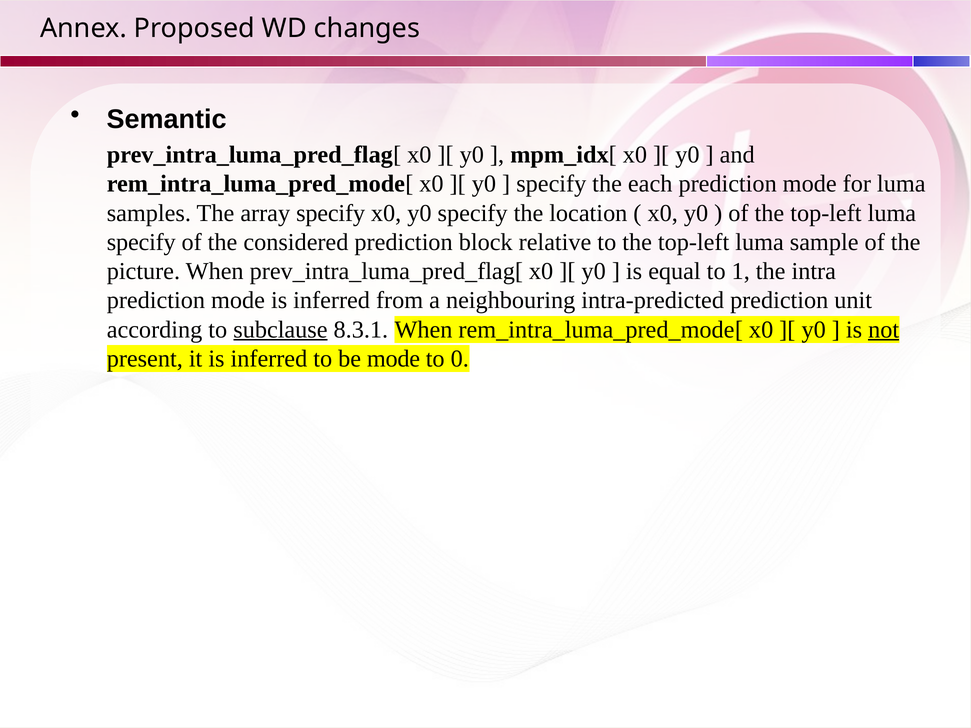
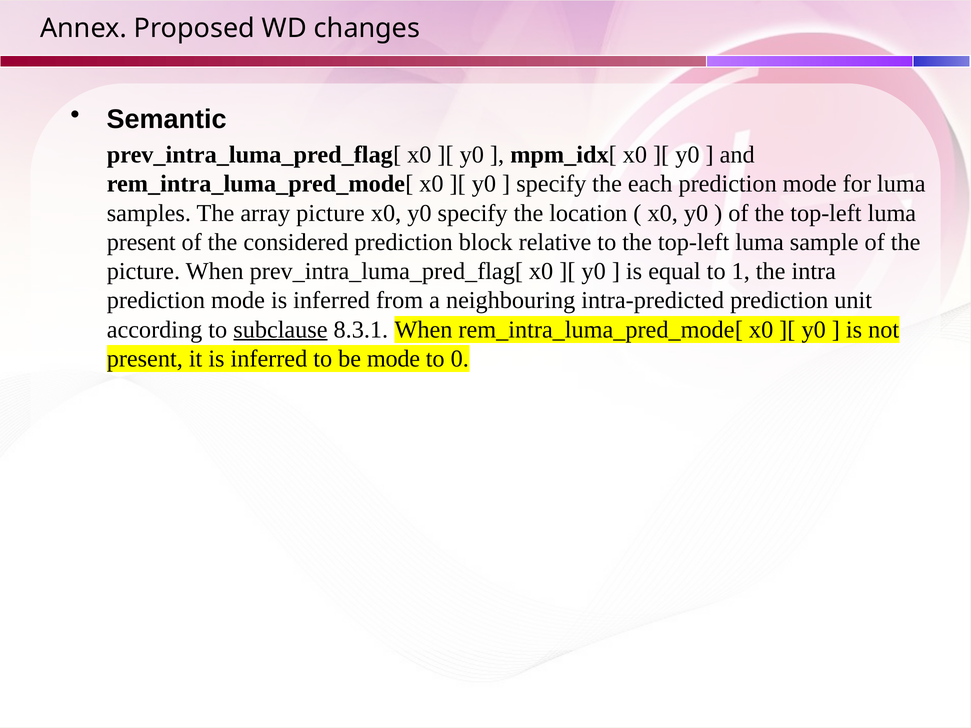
array specify: specify -> picture
specify at (141, 242): specify -> present
not underline: present -> none
